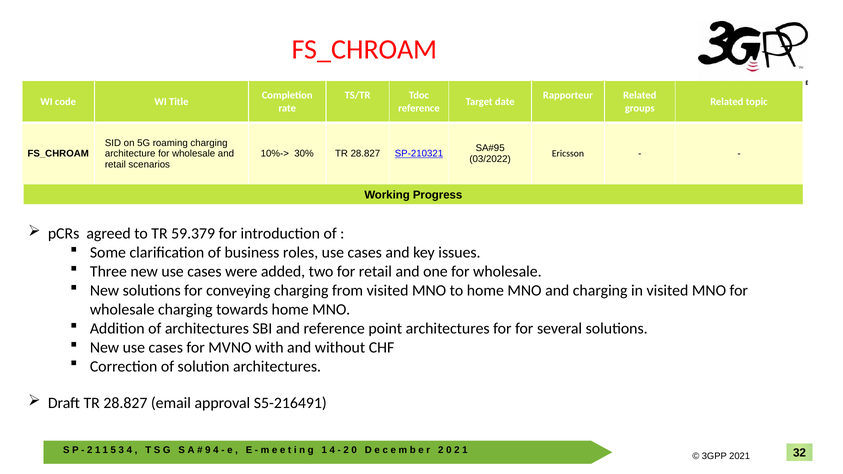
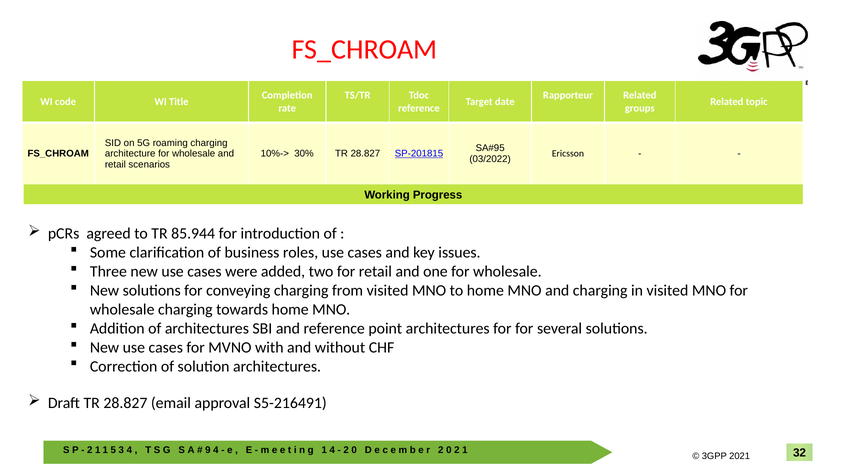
SP-210321: SP-210321 -> SP-201815
59.379: 59.379 -> 85.944
